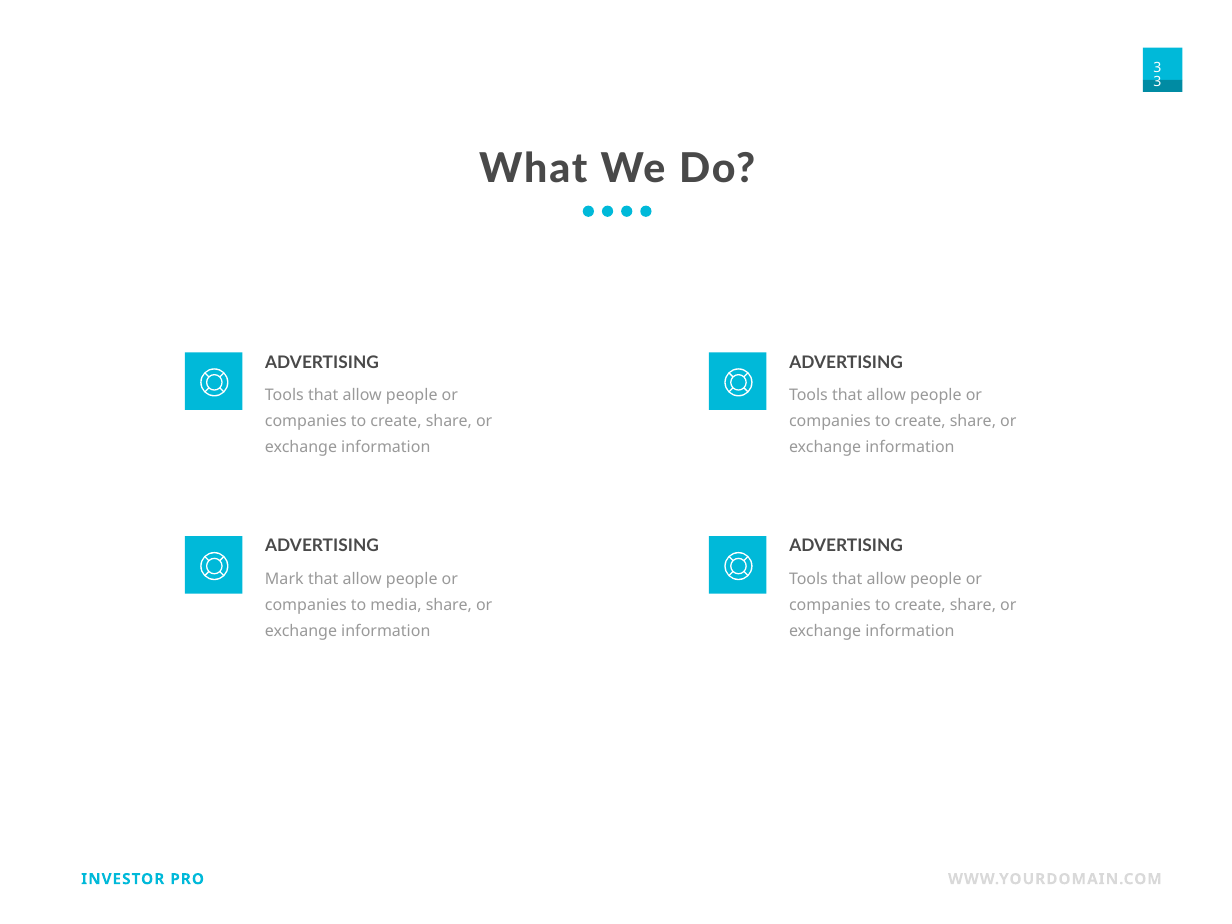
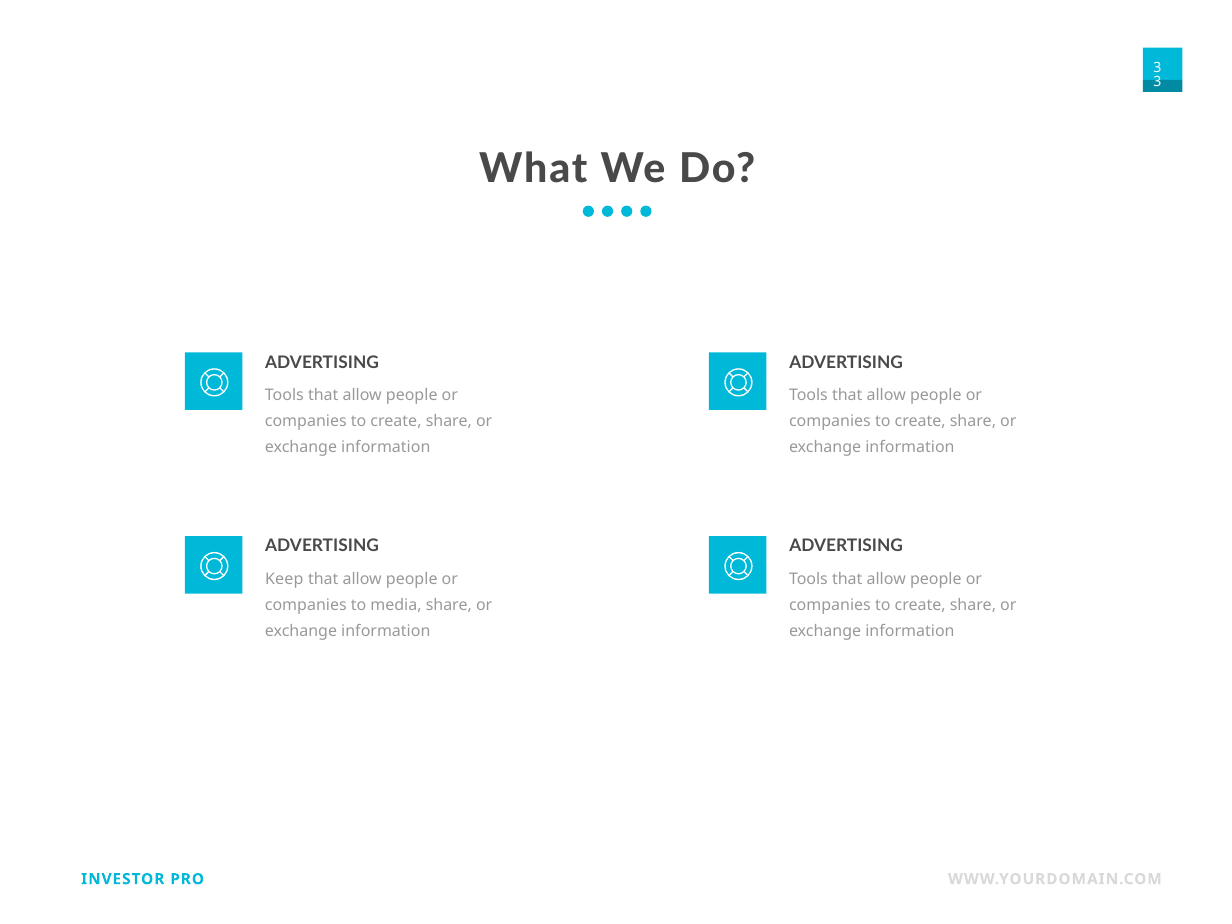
Mark: Mark -> Keep
